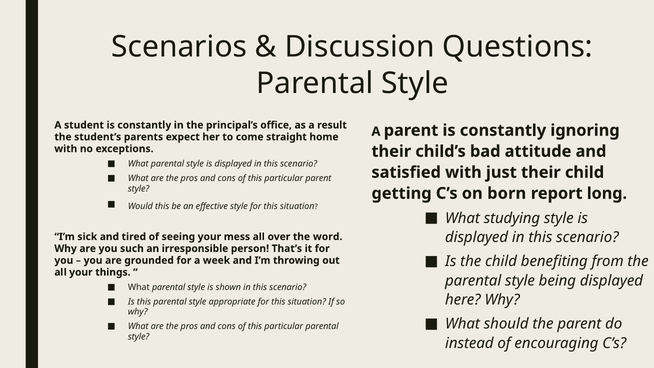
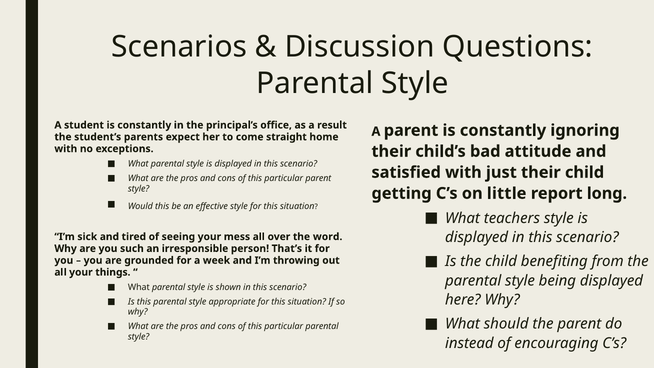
born: born -> little
studying: studying -> teachers
